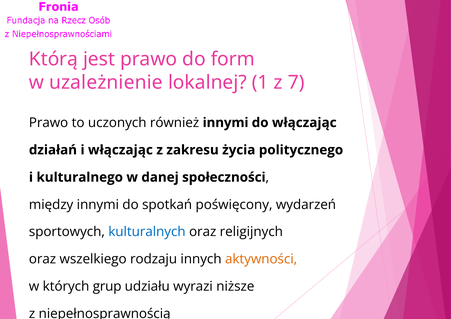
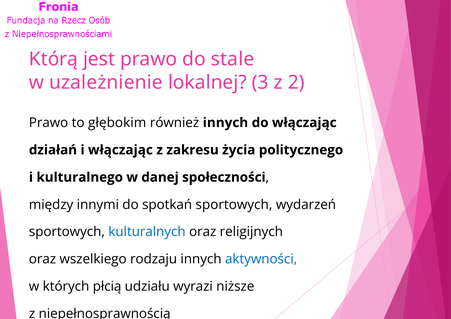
form: form -> stale
1: 1 -> 3
7: 7 -> 2
uczonych: uczonych -> głębokim
również innymi: innymi -> innych
spotkań poświęcony: poświęcony -> sportowych
aktywności colour: orange -> blue
grup: grup -> płcią
